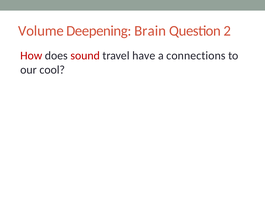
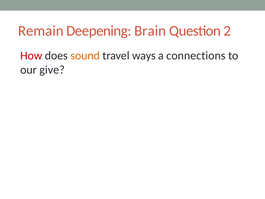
Volume: Volume -> Remain
sound colour: red -> orange
have: have -> ways
cool: cool -> give
